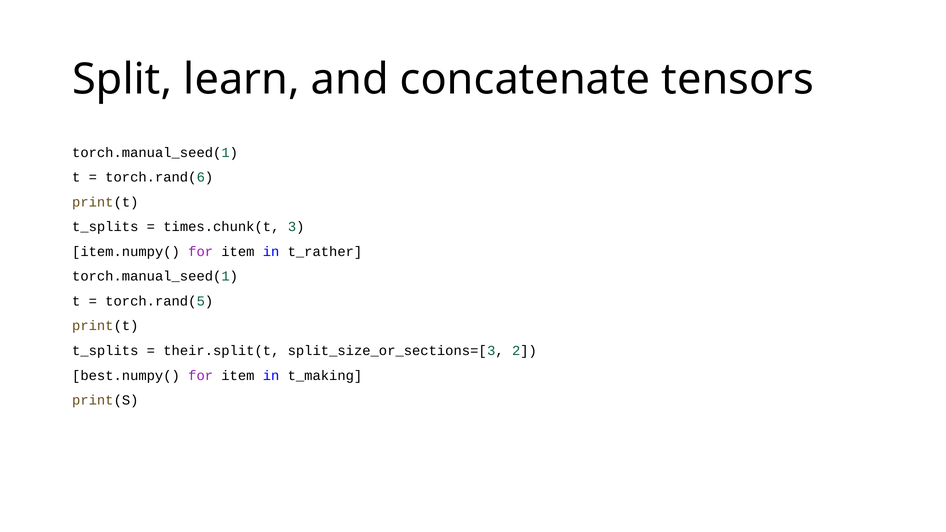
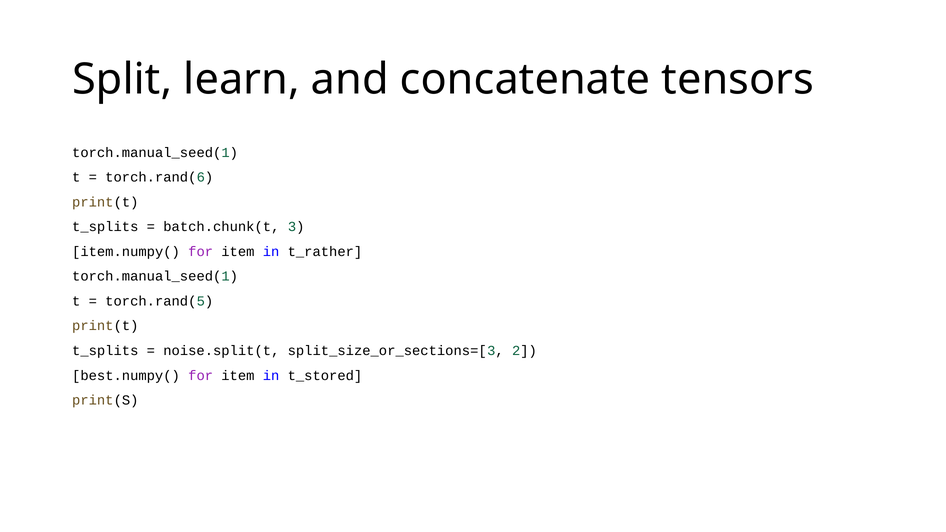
times.chunk(t: times.chunk(t -> batch.chunk(t
their.split(t: their.split(t -> noise.split(t
t_making: t_making -> t_stored
